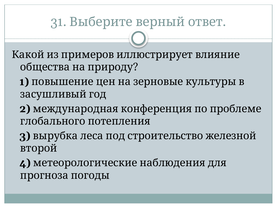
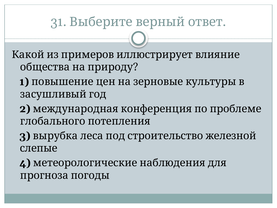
второй: второй -> слепые
